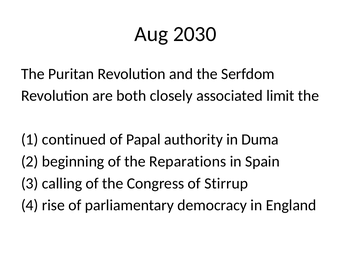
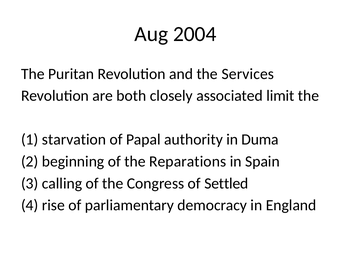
2030: 2030 -> 2004
Serfdom: Serfdom -> Services
continued: continued -> starvation
Stirrup: Stirrup -> Settled
